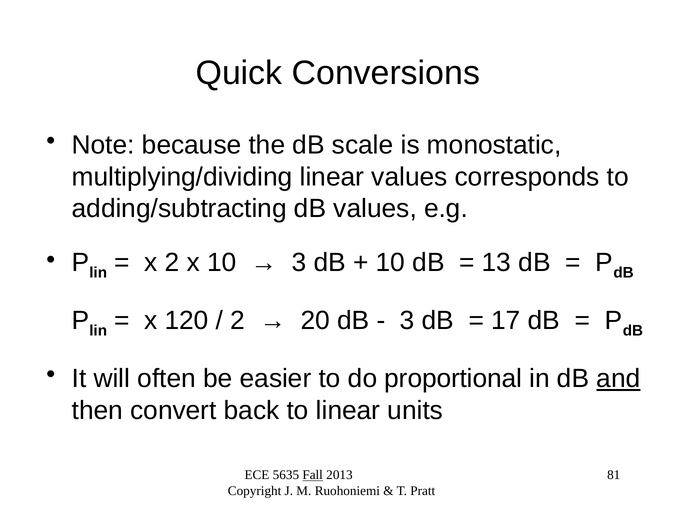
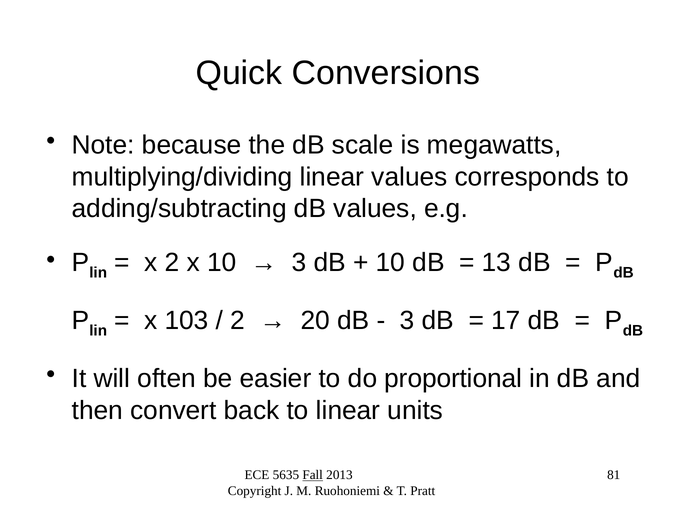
monostatic: monostatic -> megawatts
120: 120 -> 103
and underline: present -> none
